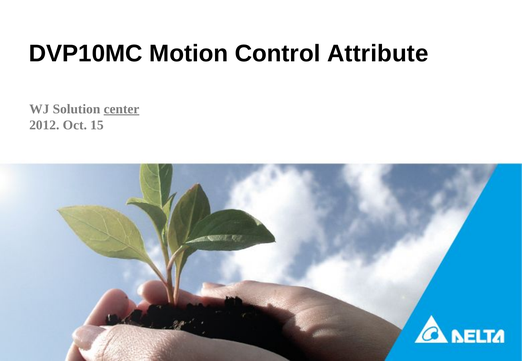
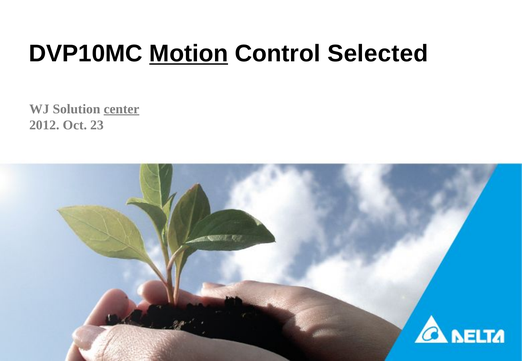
Motion underline: none -> present
Attribute: Attribute -> Selected
15: 15 -> 23
